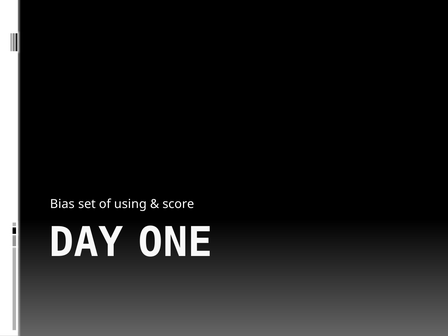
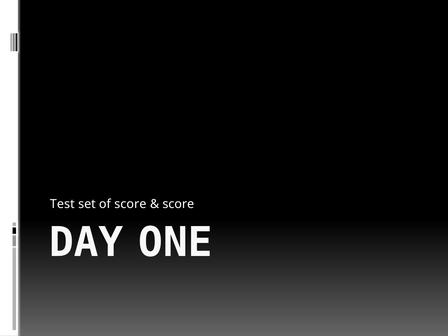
Bias: Bias -> Test
of using: using -> score
